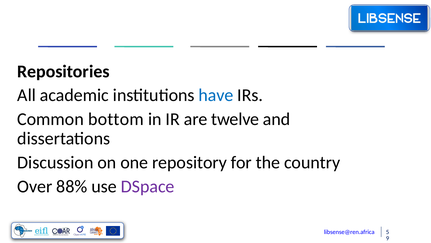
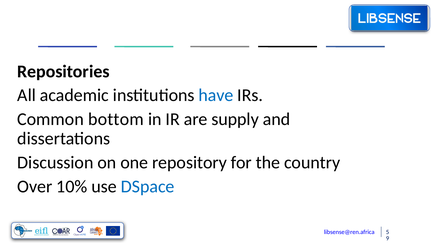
twelve: twelve -> supply
88%: 88% -> 10%
DSpace colour: purple -> blue
